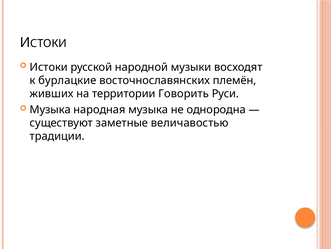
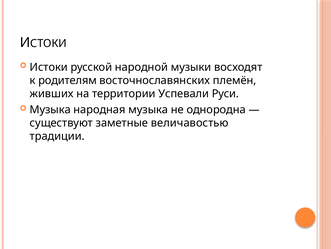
бурлацкие: бурлацкие -> родителям
Говорить: Говорить -> Успевали
